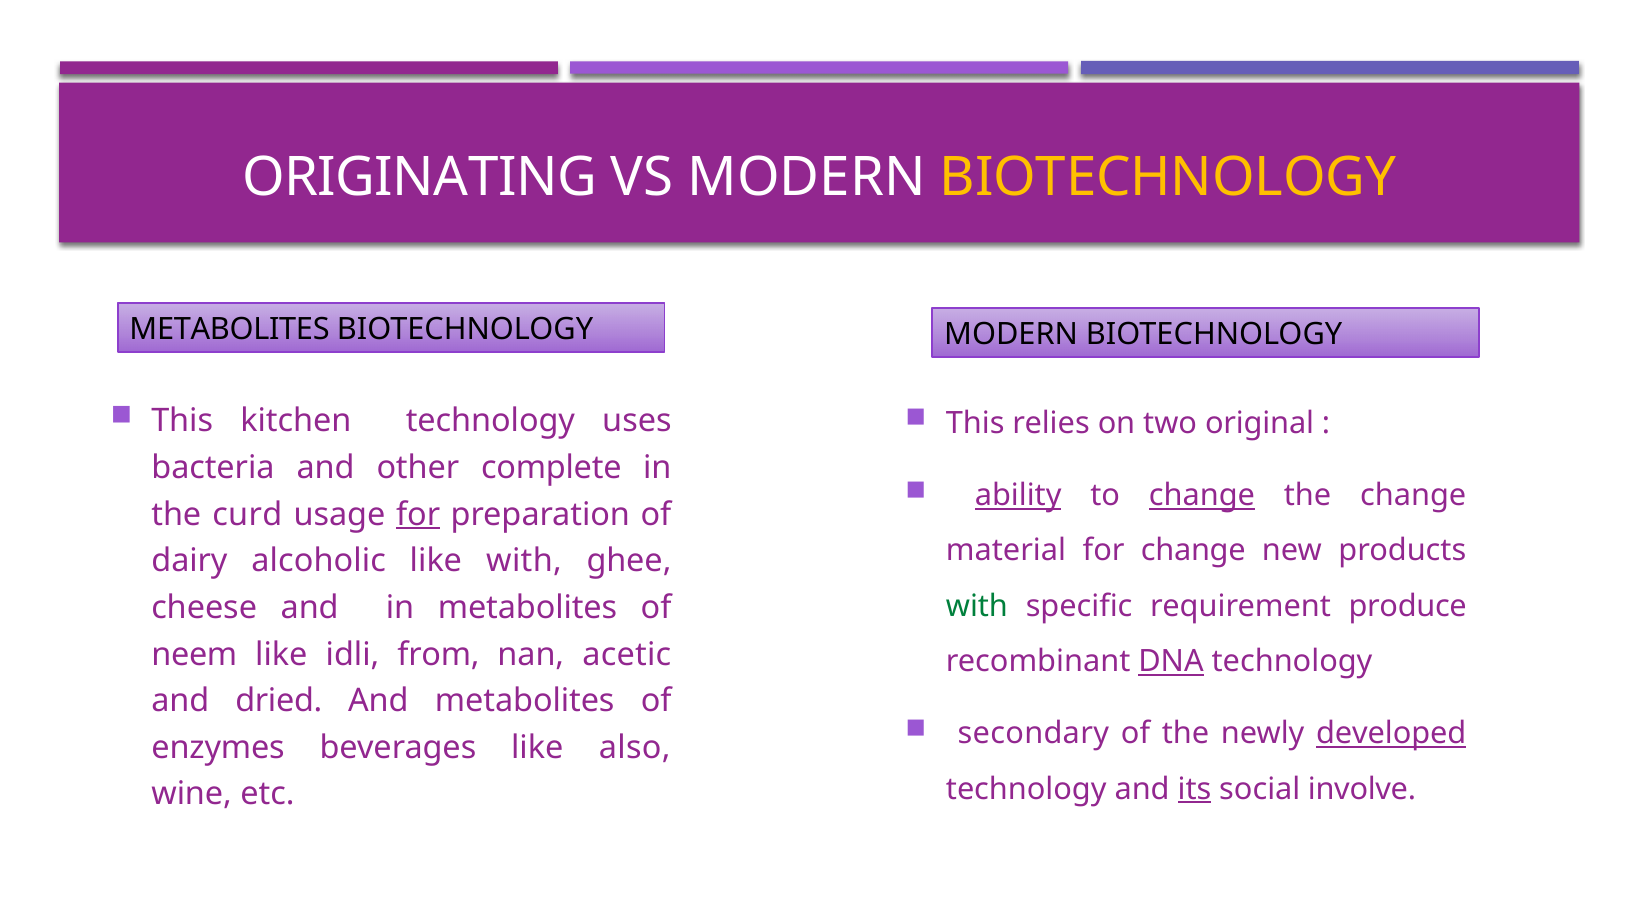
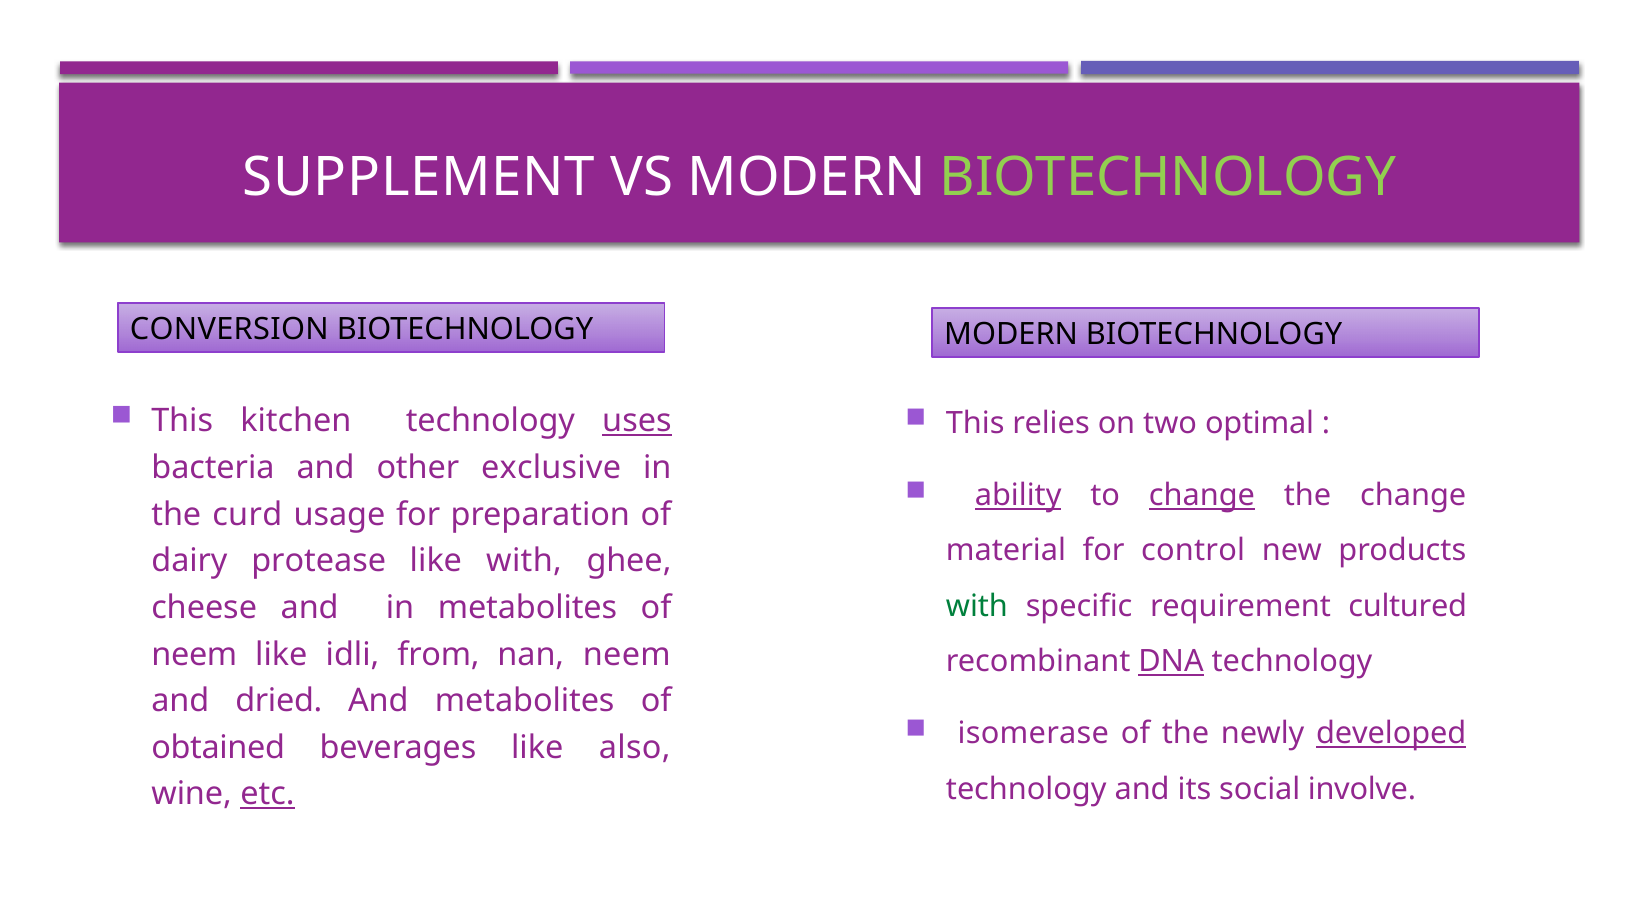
ORIGINATING: ORIGINATING -> SUPPLEMENT
BIOTECHNOLOGY at (1168, 177) colour: yellow -> light green
METABOLITES at (230, 329): METABOLITES -> CONVERSION
uses underline: none -> present
original: original -> optimal
complete: complete -> exclusive
for at (418, 514) underline: present -> none
for change: change -> control
alcoholic: alcoholic -> protease
produce: produce -> cultured
nan acetic: acetic -> neem
secondary: secondary -> isomerase
enzymes: enzymes -> obtained
its underline: present -> none
etc underline: none -> present
